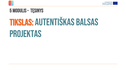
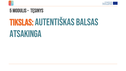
projektas: projektas -> atsakinga
